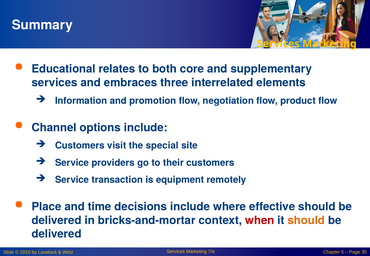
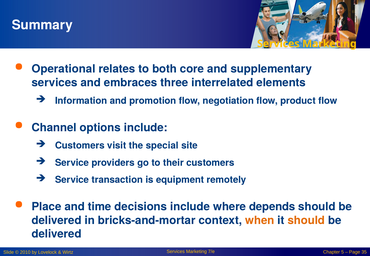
Educational: Educational -> Operational
effective: effective -> depends
when colour: red -> orange
